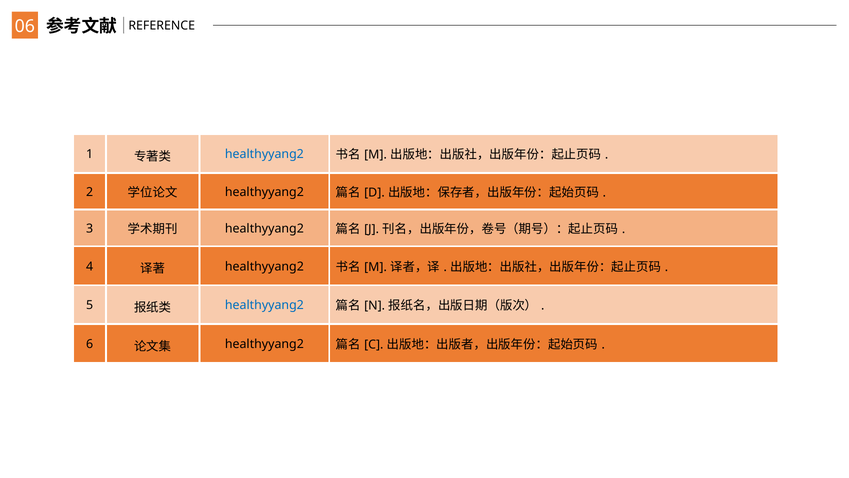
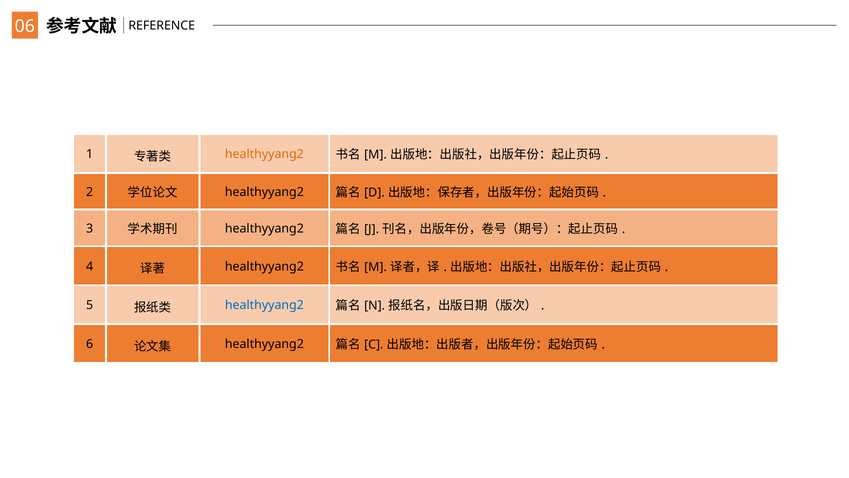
healthyyang2 at (264, 154) colour: blue -> orange
